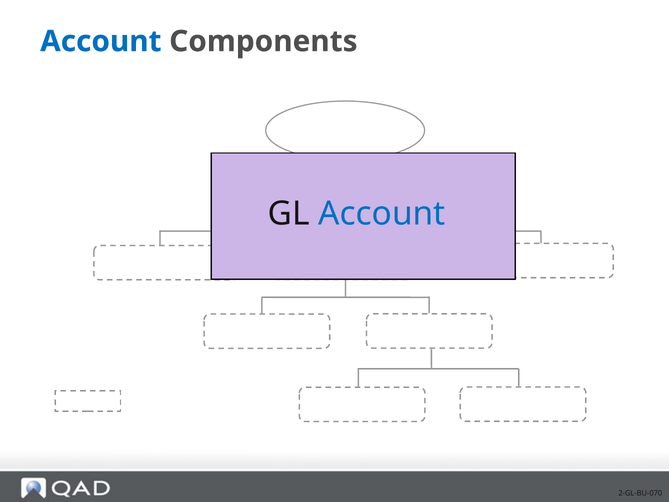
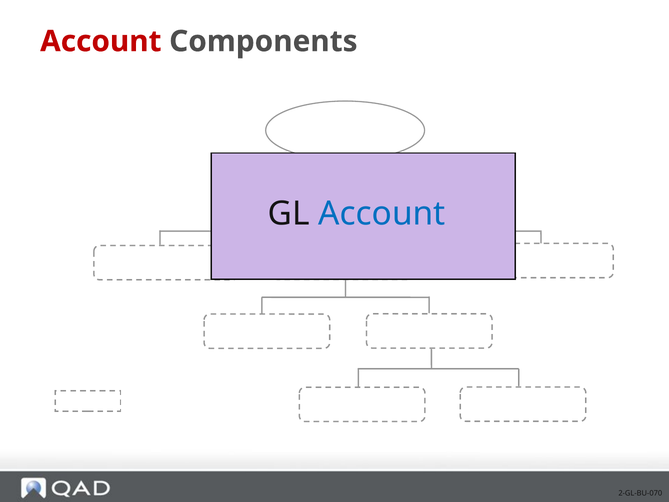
Account at (101, 41) colour: blue -> red
